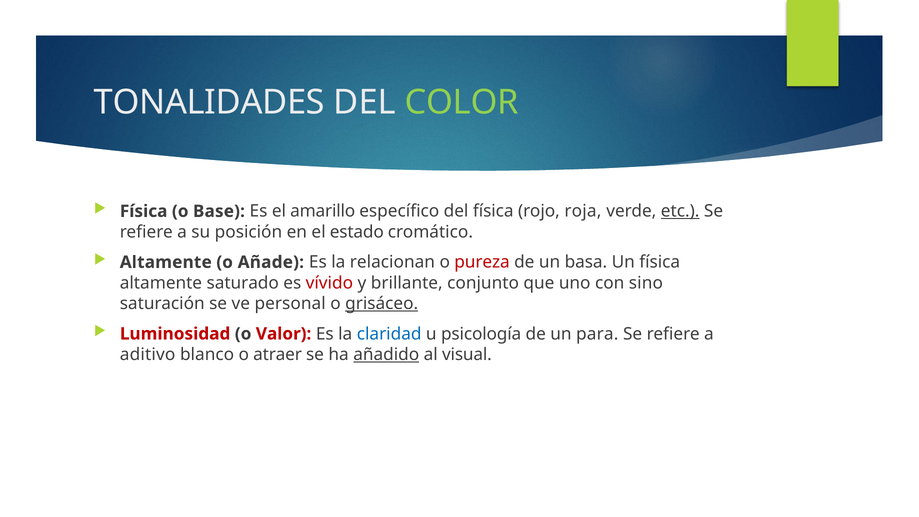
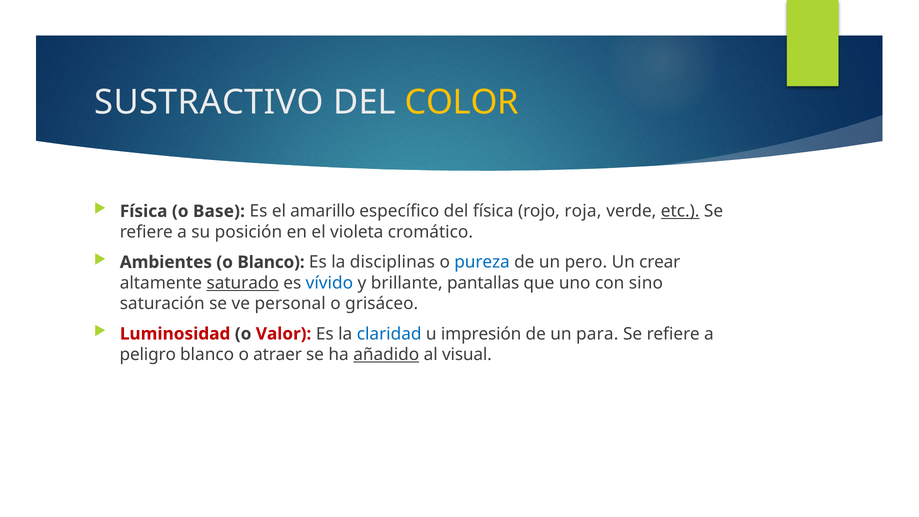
TONALIDADES: TONALIDADES -> SUSTRACTIVO
COLOR colour: light green -> yellow
estado: estado -> violeta
Altamente at (166, 262): Altamente -> Ambientes
o Añade: Añade -> Blanco
relacionan: relacionan -> disciplinas
pureza colour: red -> blue
basa: basa -> pero
Un física: física -> crear
saturado underline: none -> present
vívido colour: red -> blue
conjunto: conjunto -> pantallas
grisáceo underline: present -> none
psicología: psicología -> impresión
aditivo: aditivo -> peligro
